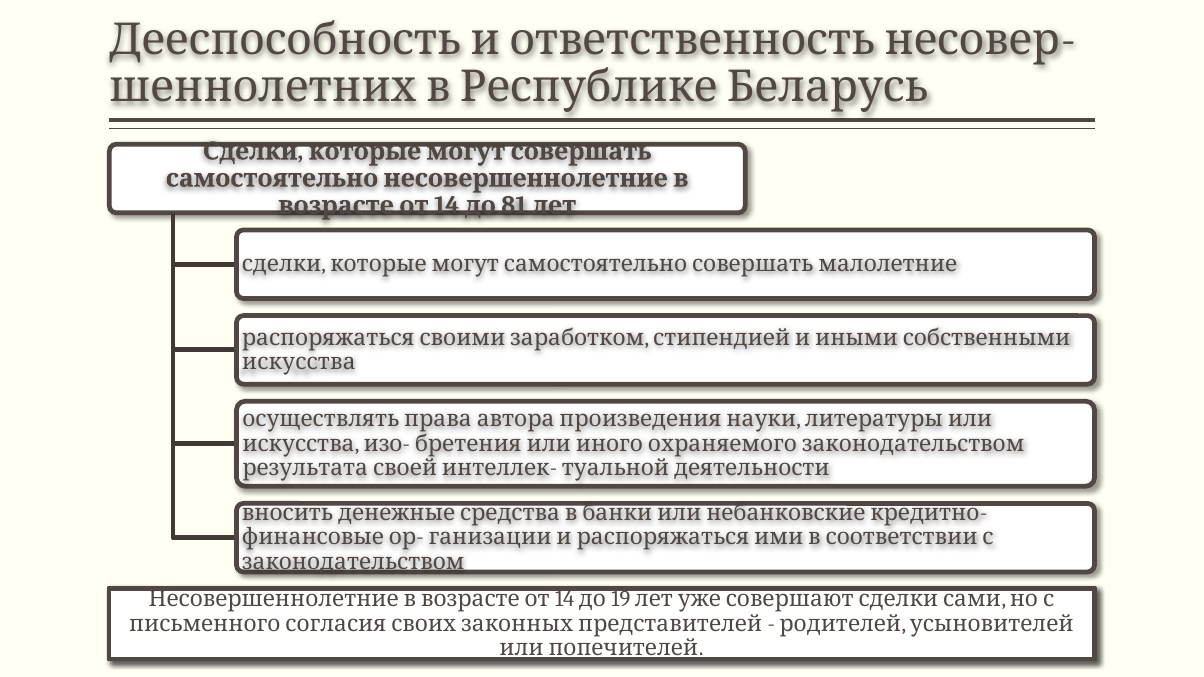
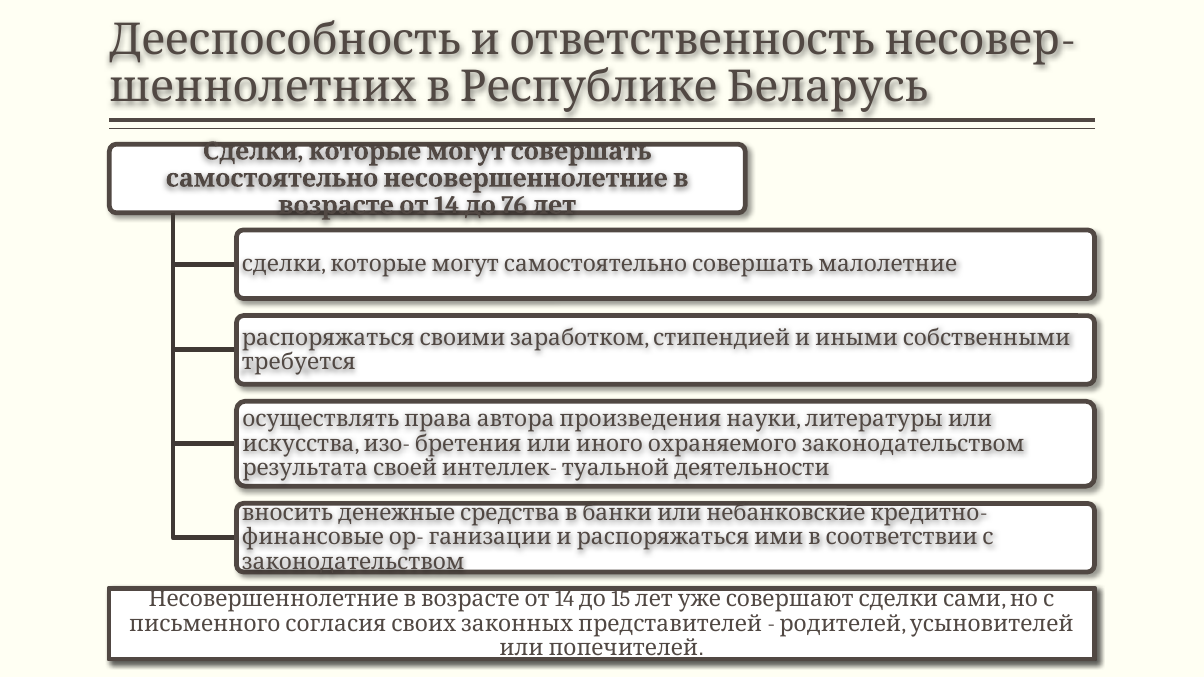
81: 81 -> 76
искусства at (299, 362): искусства -> требуется
19: 19 -> 15
